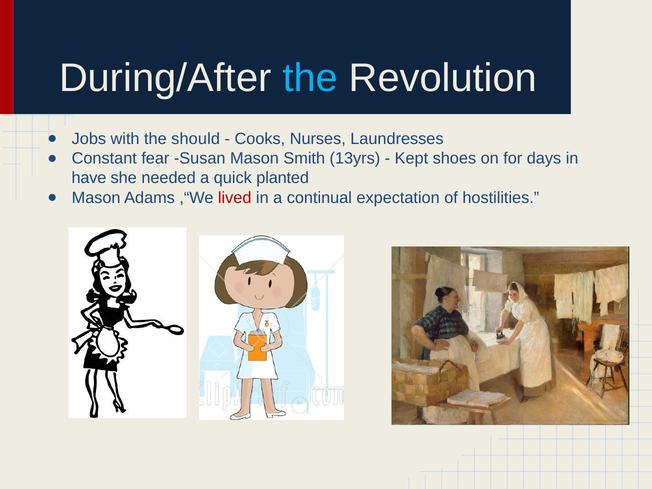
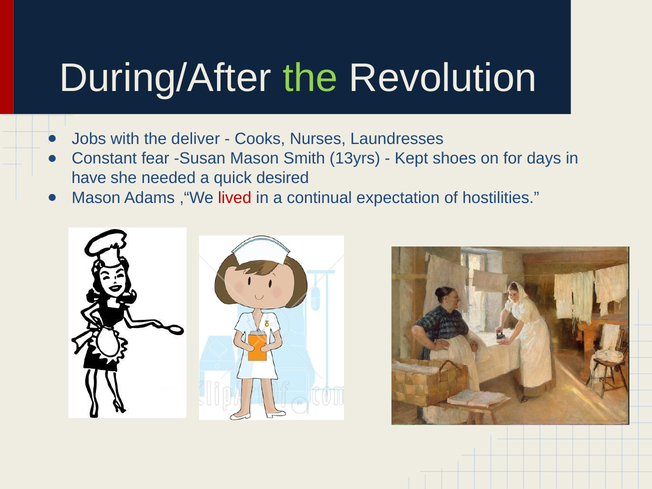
the at (310, 78) colour: light blue -> light green
should: should -> deliver
planted: planted -> desired
